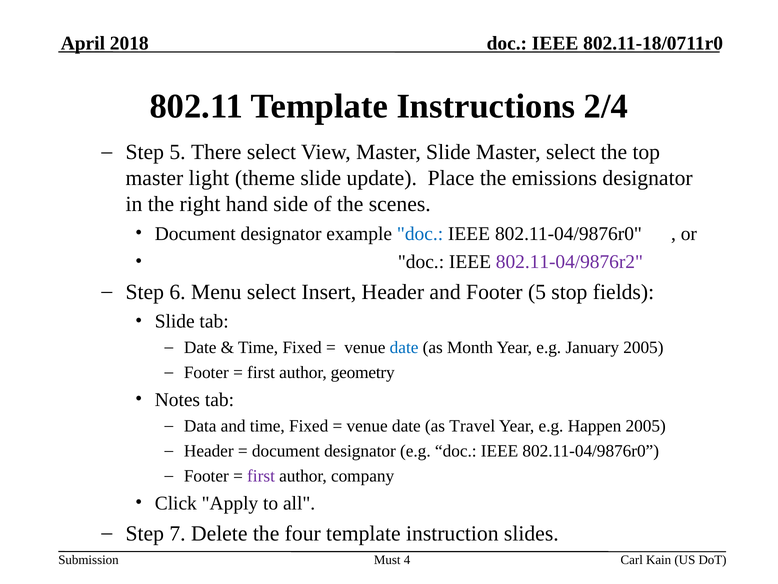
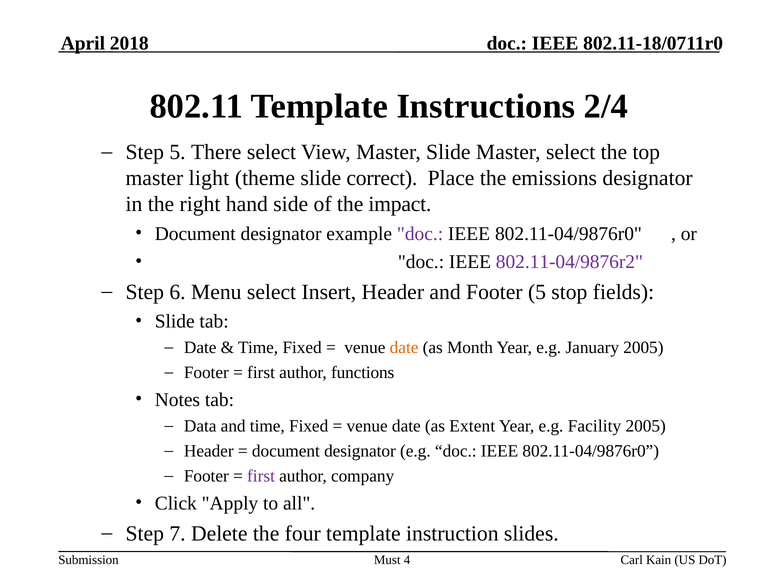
update: update -> correct
scenes: scenes -> impact
doc at (420, 233) colour: blue -> purple
date at (404, 347) colour: blue -> orange
geometry: geometry -> functions
Travel: Travel -> Extent
Happen: Happen -> Facility
